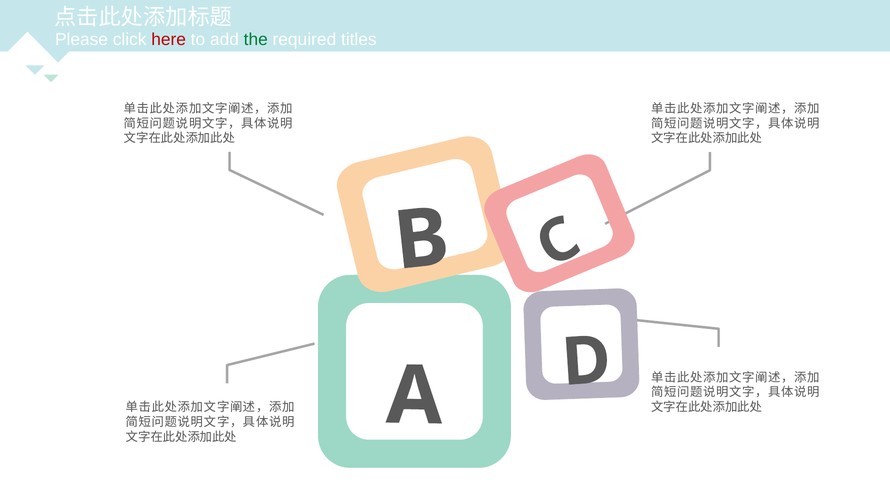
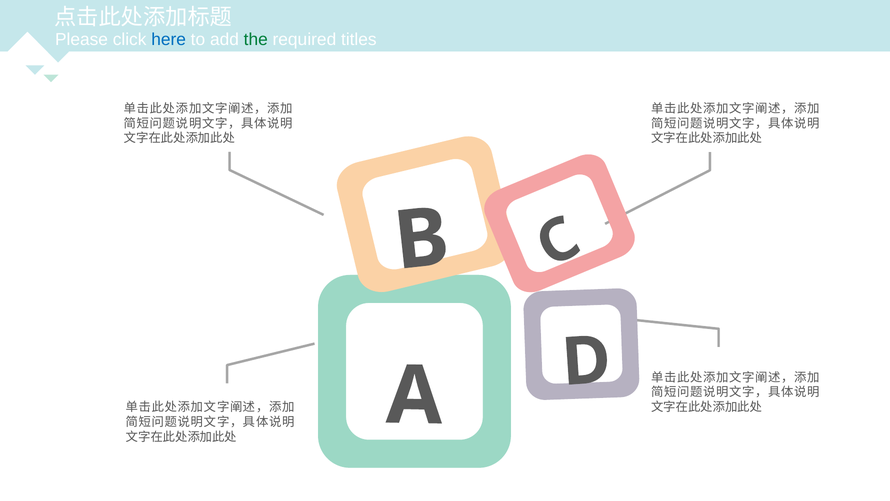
here colour: red -> blue
